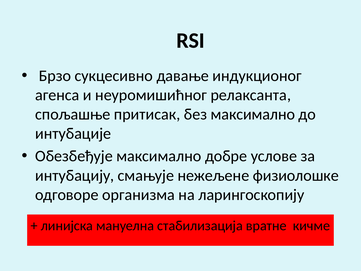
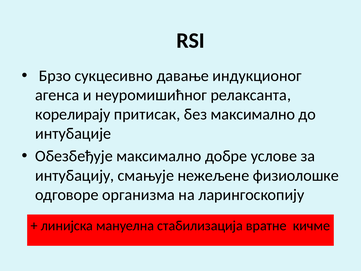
спољашње: спољашње -> корелирају
